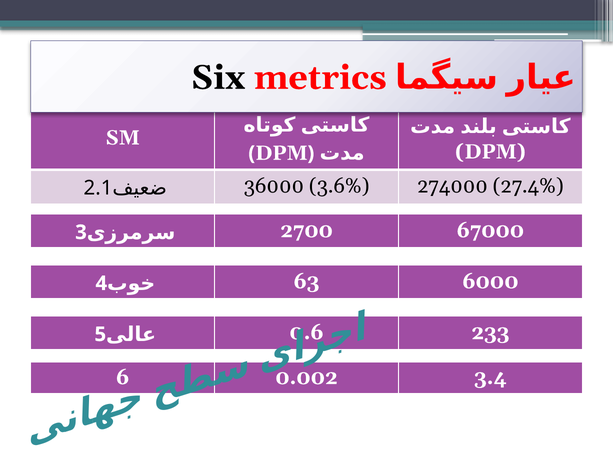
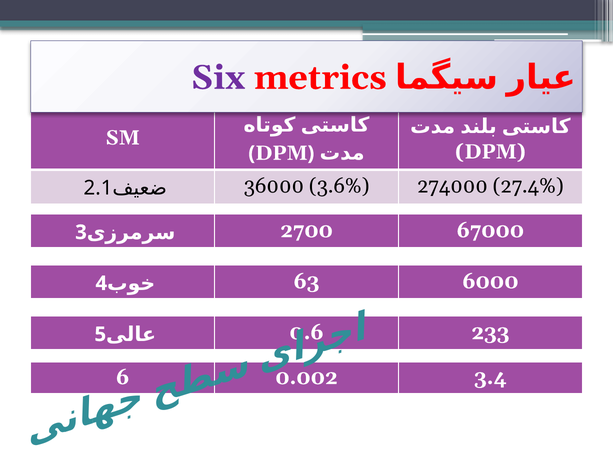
Six colour: black -> purple
